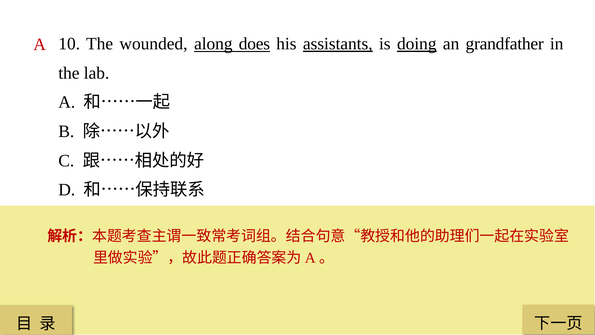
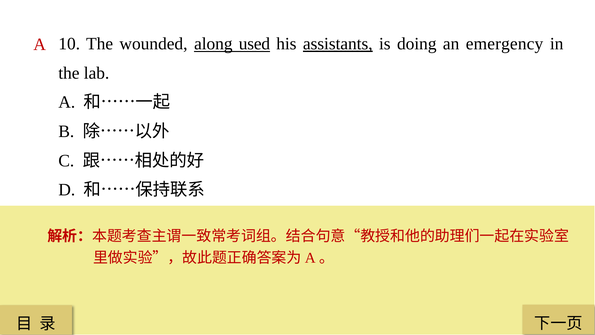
does: does -> used
doing underline: present -> none
grandfather: grandfather -> emergency
